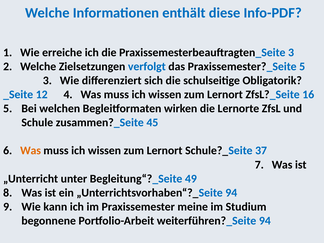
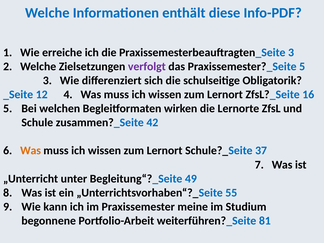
verfolgt colour: blue -> purple
45: 45 -> 42
„Unterrichtsvorhaben“?_Seite 94: 94 -> 55
weiterführen?_Seite 94: 94 -> 81
